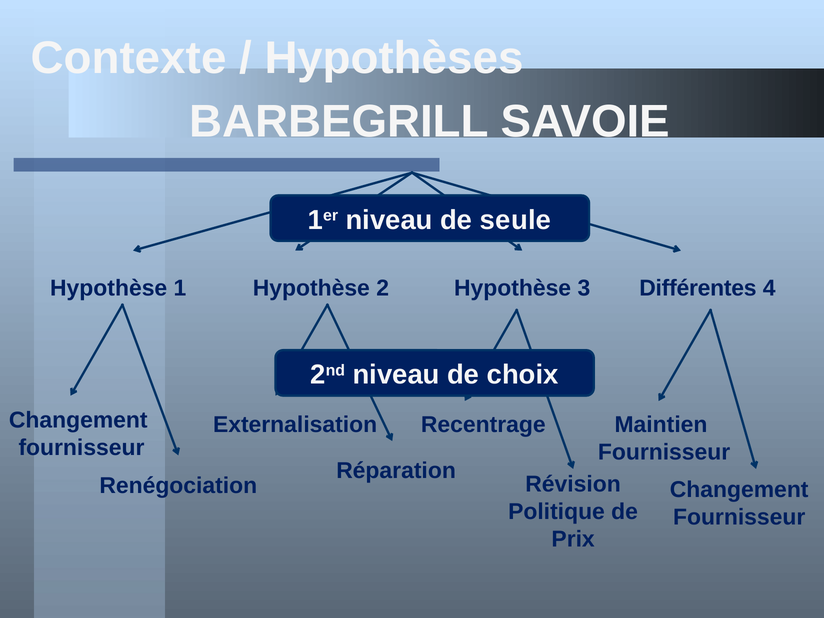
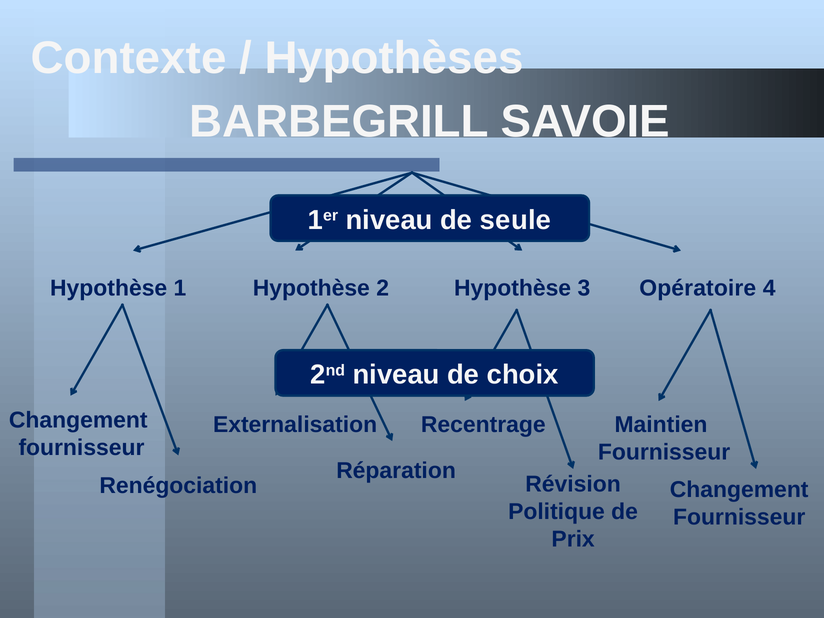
Différentes: Différentes -> Opératoire
